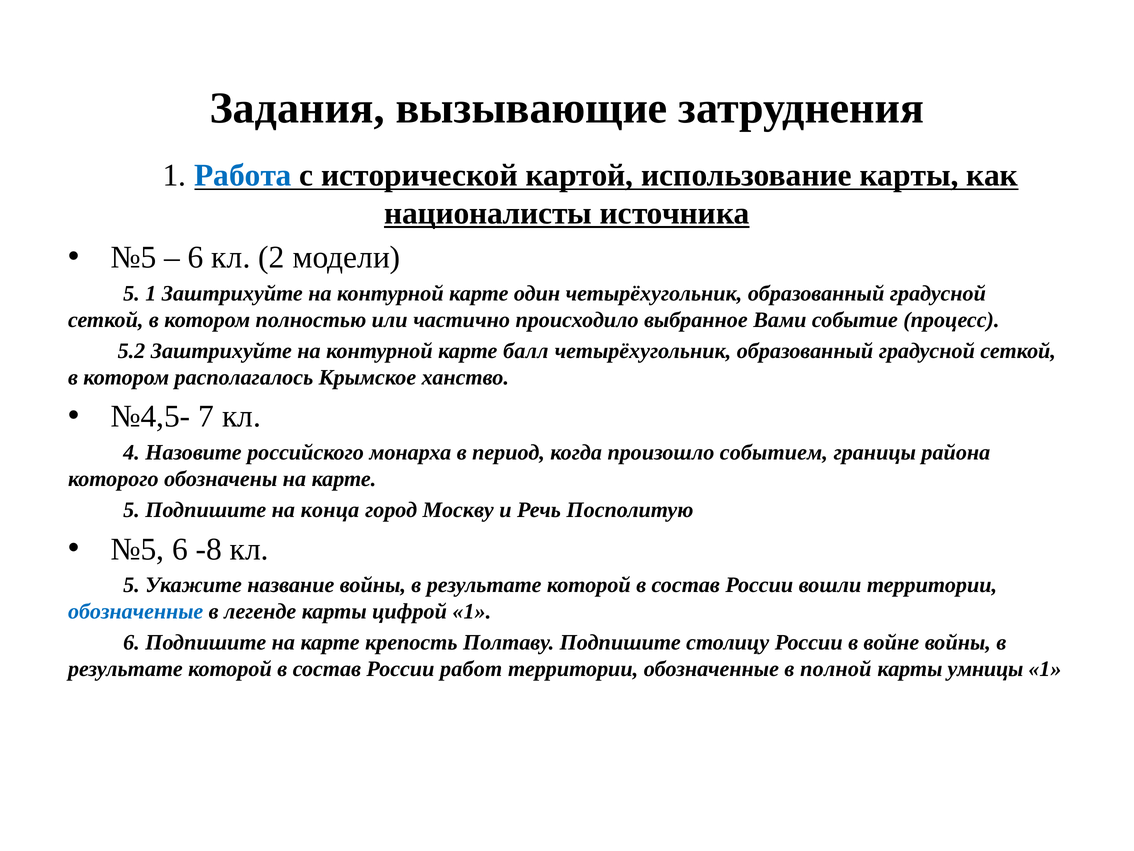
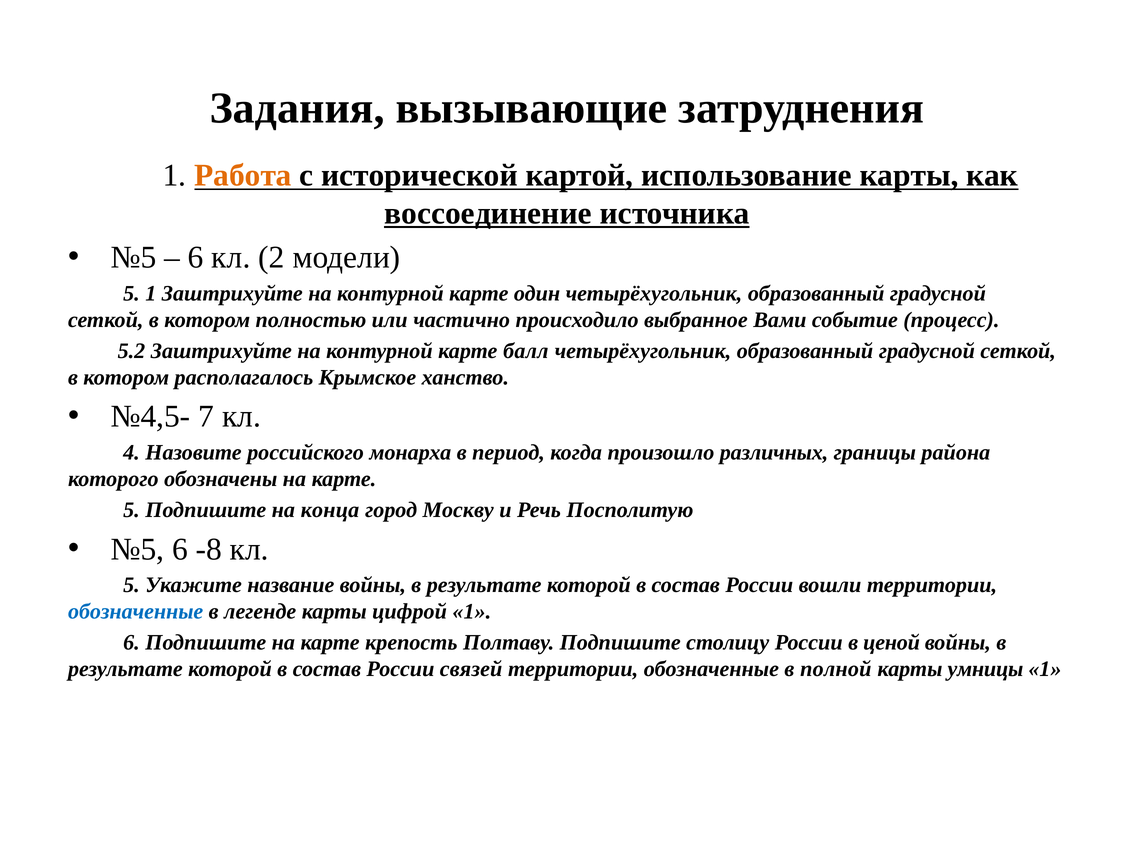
Работа colour: blue -> orange
националисты: националисты -> воссоединение
событием: событием -> различных
войне: войне -> ценой
работ: работ -> связей
